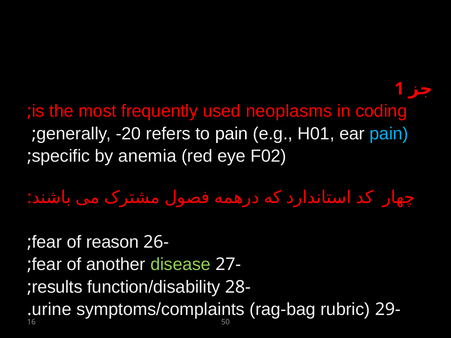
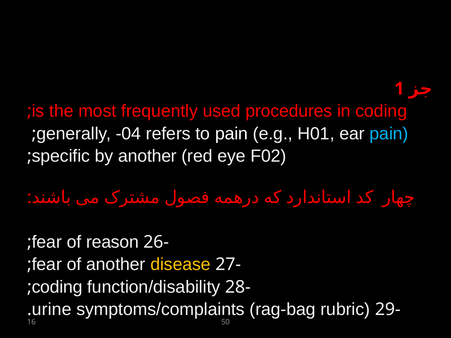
neoplasms: neoplasms -> procedures
-20: -20 -> -04
by anemia: anemia -> another
disease colour: light green -> yellow
results at (57, 287): results -> coding
